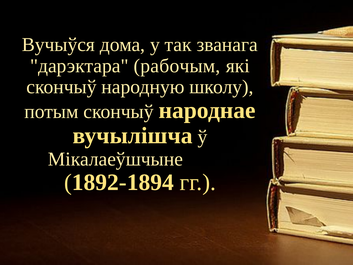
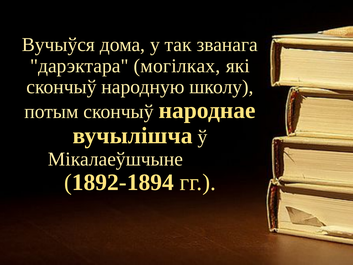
рабочым: рабочым -> могілках
